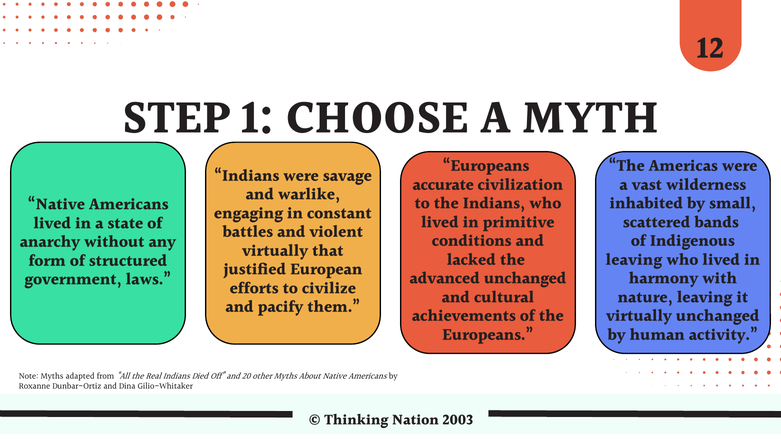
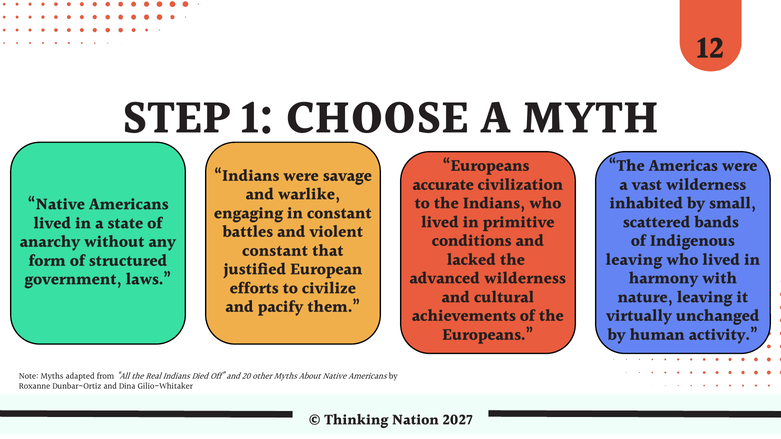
virtually at (275, 251): virtually -> constant
advanced unchanged: unchanged -> wilderness
2003: 2003 -> 2027
